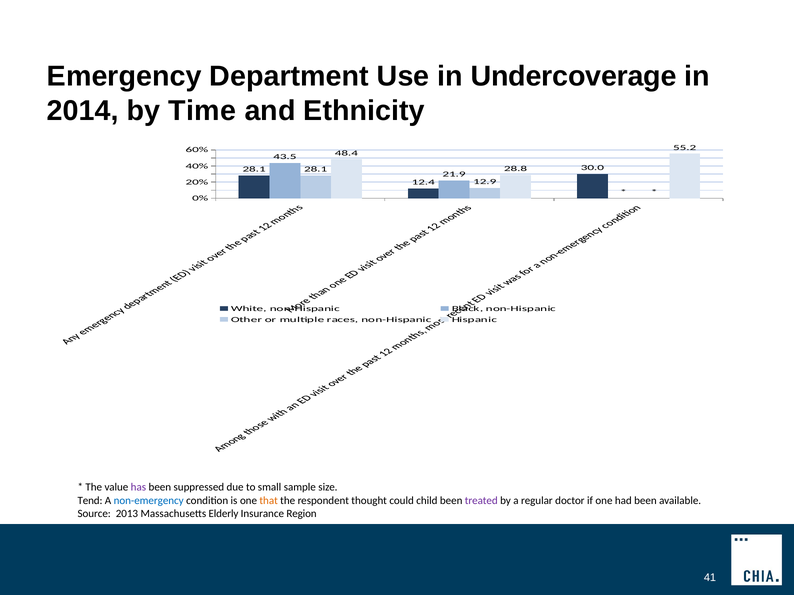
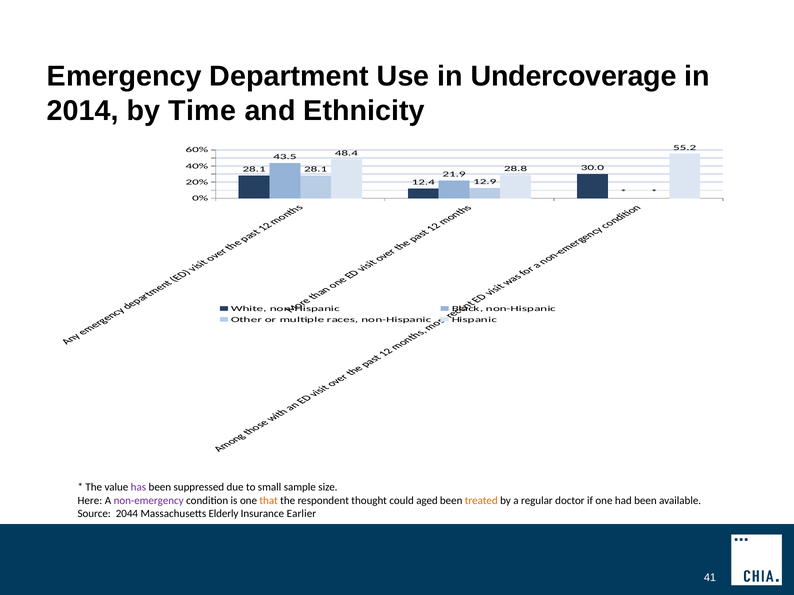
Tend: Tend -> Here
non-emergency colour: blue -> purple
child: child -> aged
treated colour: purple -> orange
2013: 2013 -> 2044
Region: Region -> Earlier
